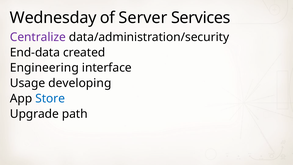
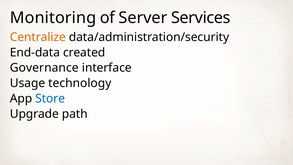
Wednesday: Wednesday -> Monitoring
Centralize colour: purple -> orange
Engineering: Engineering -> Governance
developing: developing -> technology
